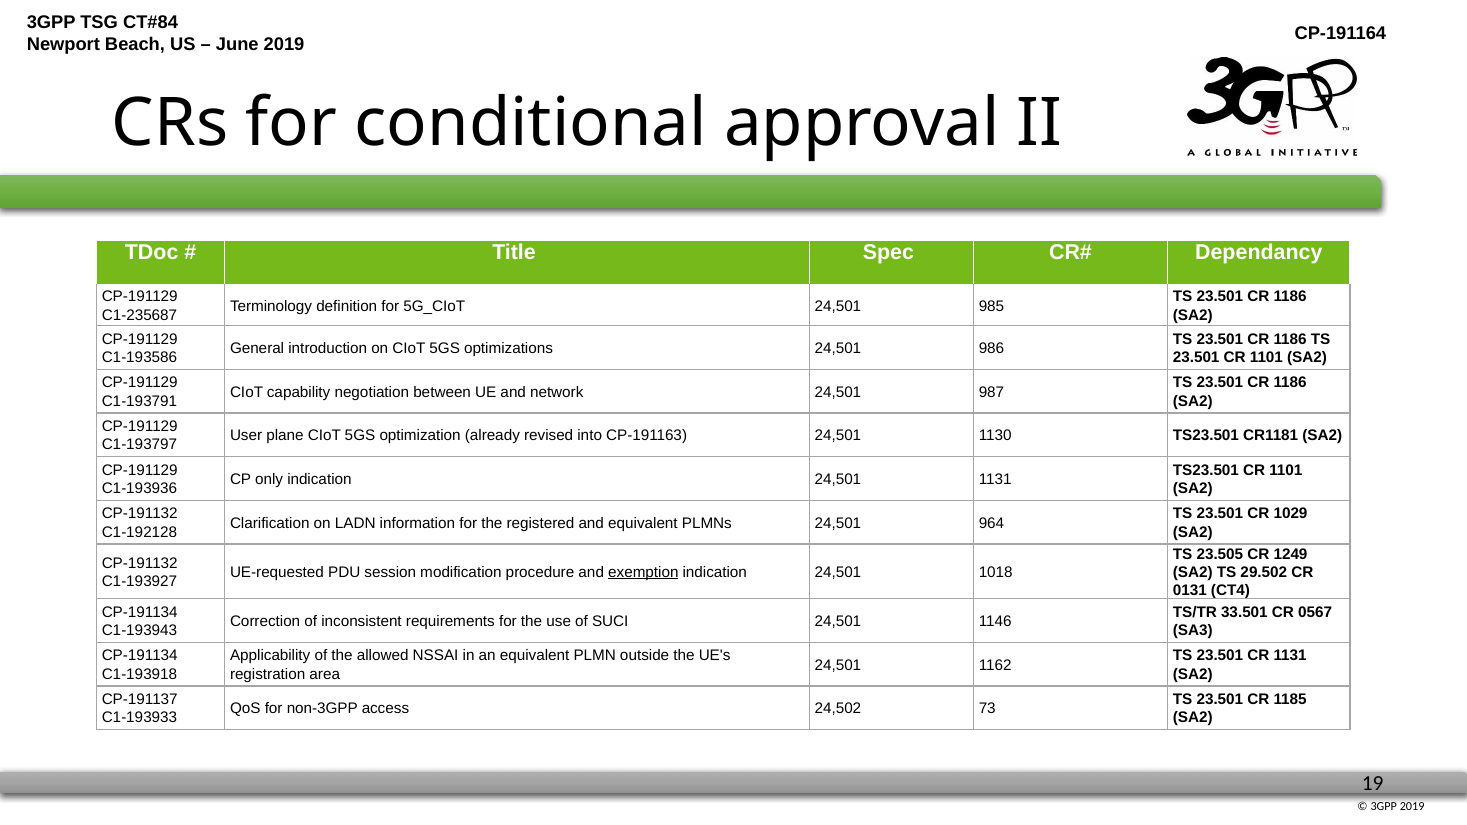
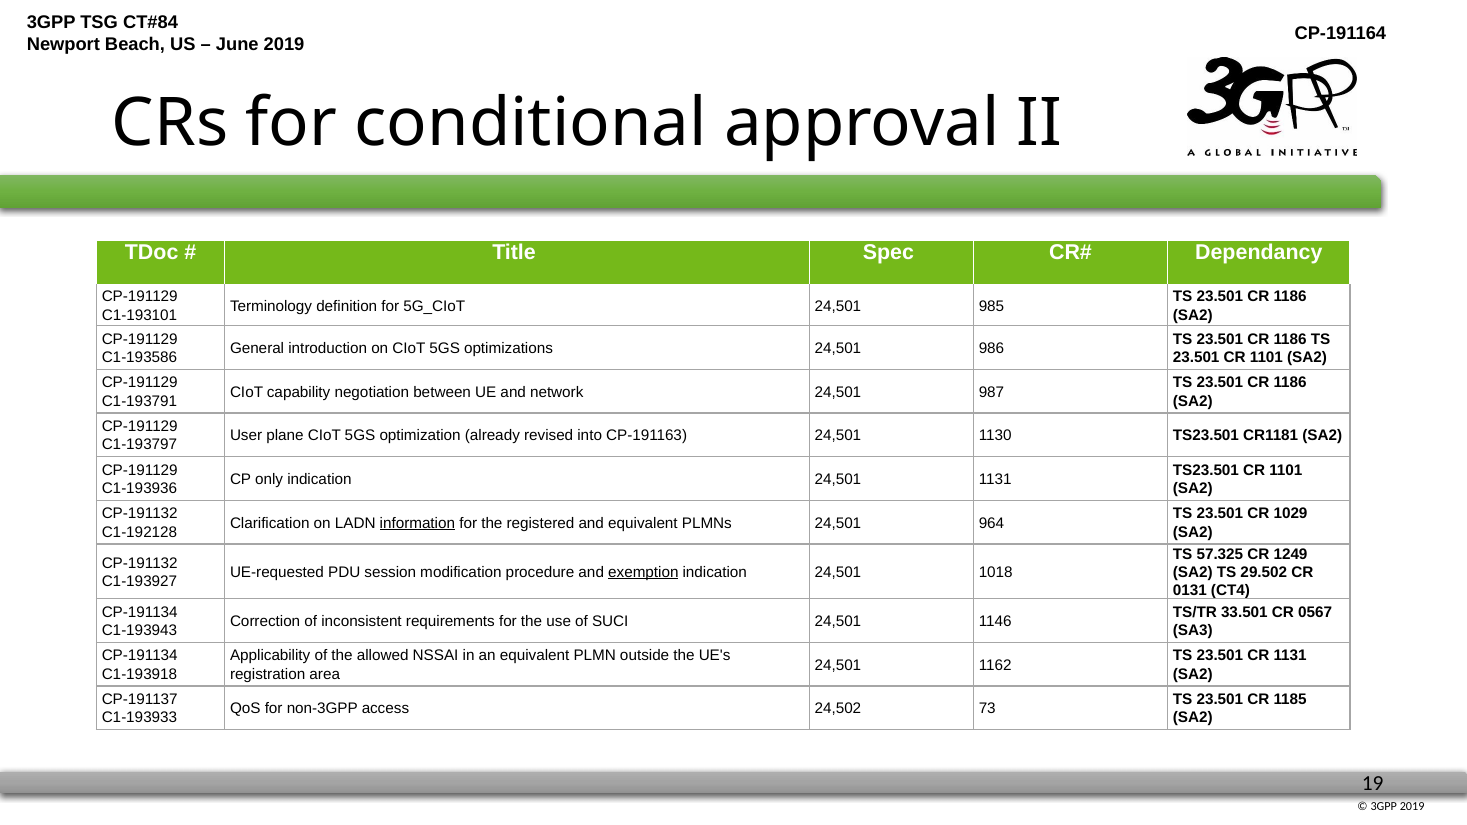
C1-235687: C1-235687 -> C1-193101
information underline: none -> present
23.505: 23.505 -> 57.325
